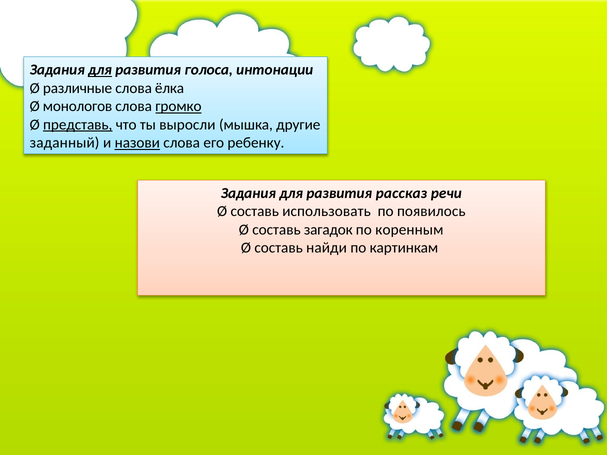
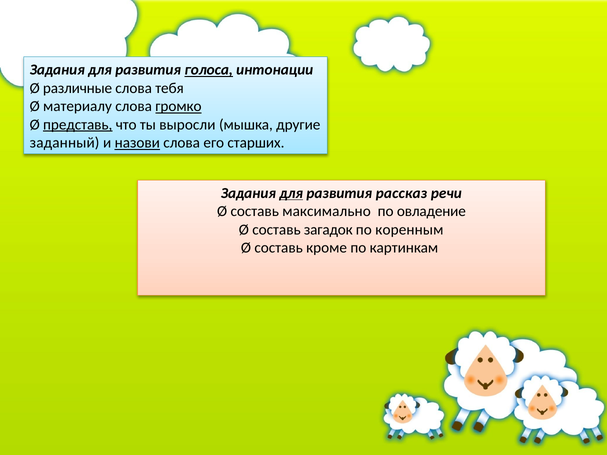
для at (100, 70) underline: present -> none
голоса underline: none -> present
ёлка: ёлка -> тебя
монологов: монологов -> материалу
ребенку: ребенку -> старших
для at (291, 193) underline: none -> present
использовать: использовать -> максимально
появилось: появилось -> овладение
найди: найди -> кроме
